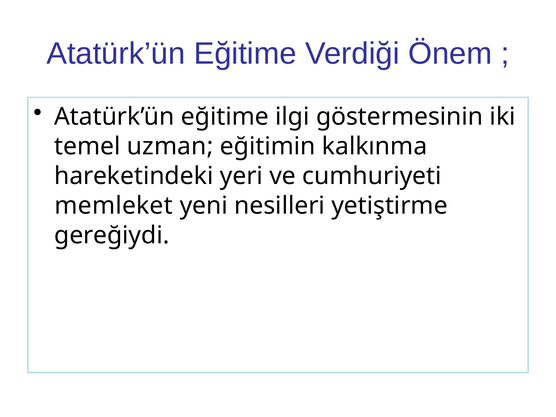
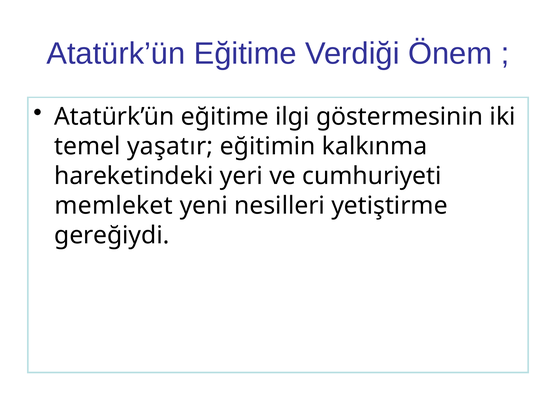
uzman: uzman -> yaşatır
